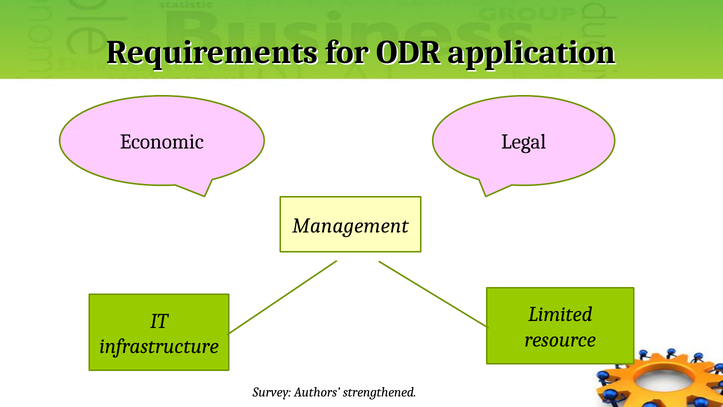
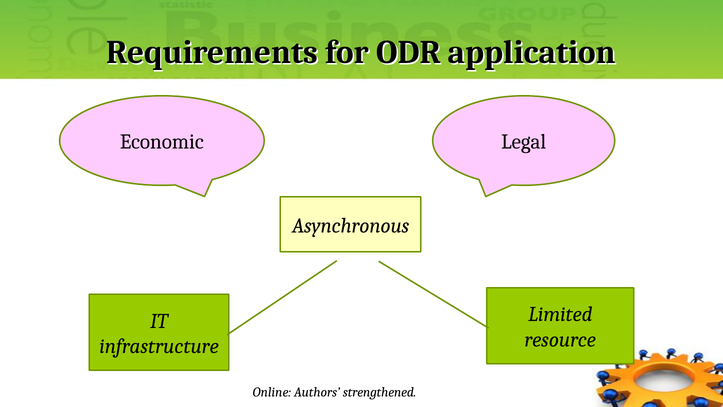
Management: Management -> Asynchronous
Survey: Survey -> Online
